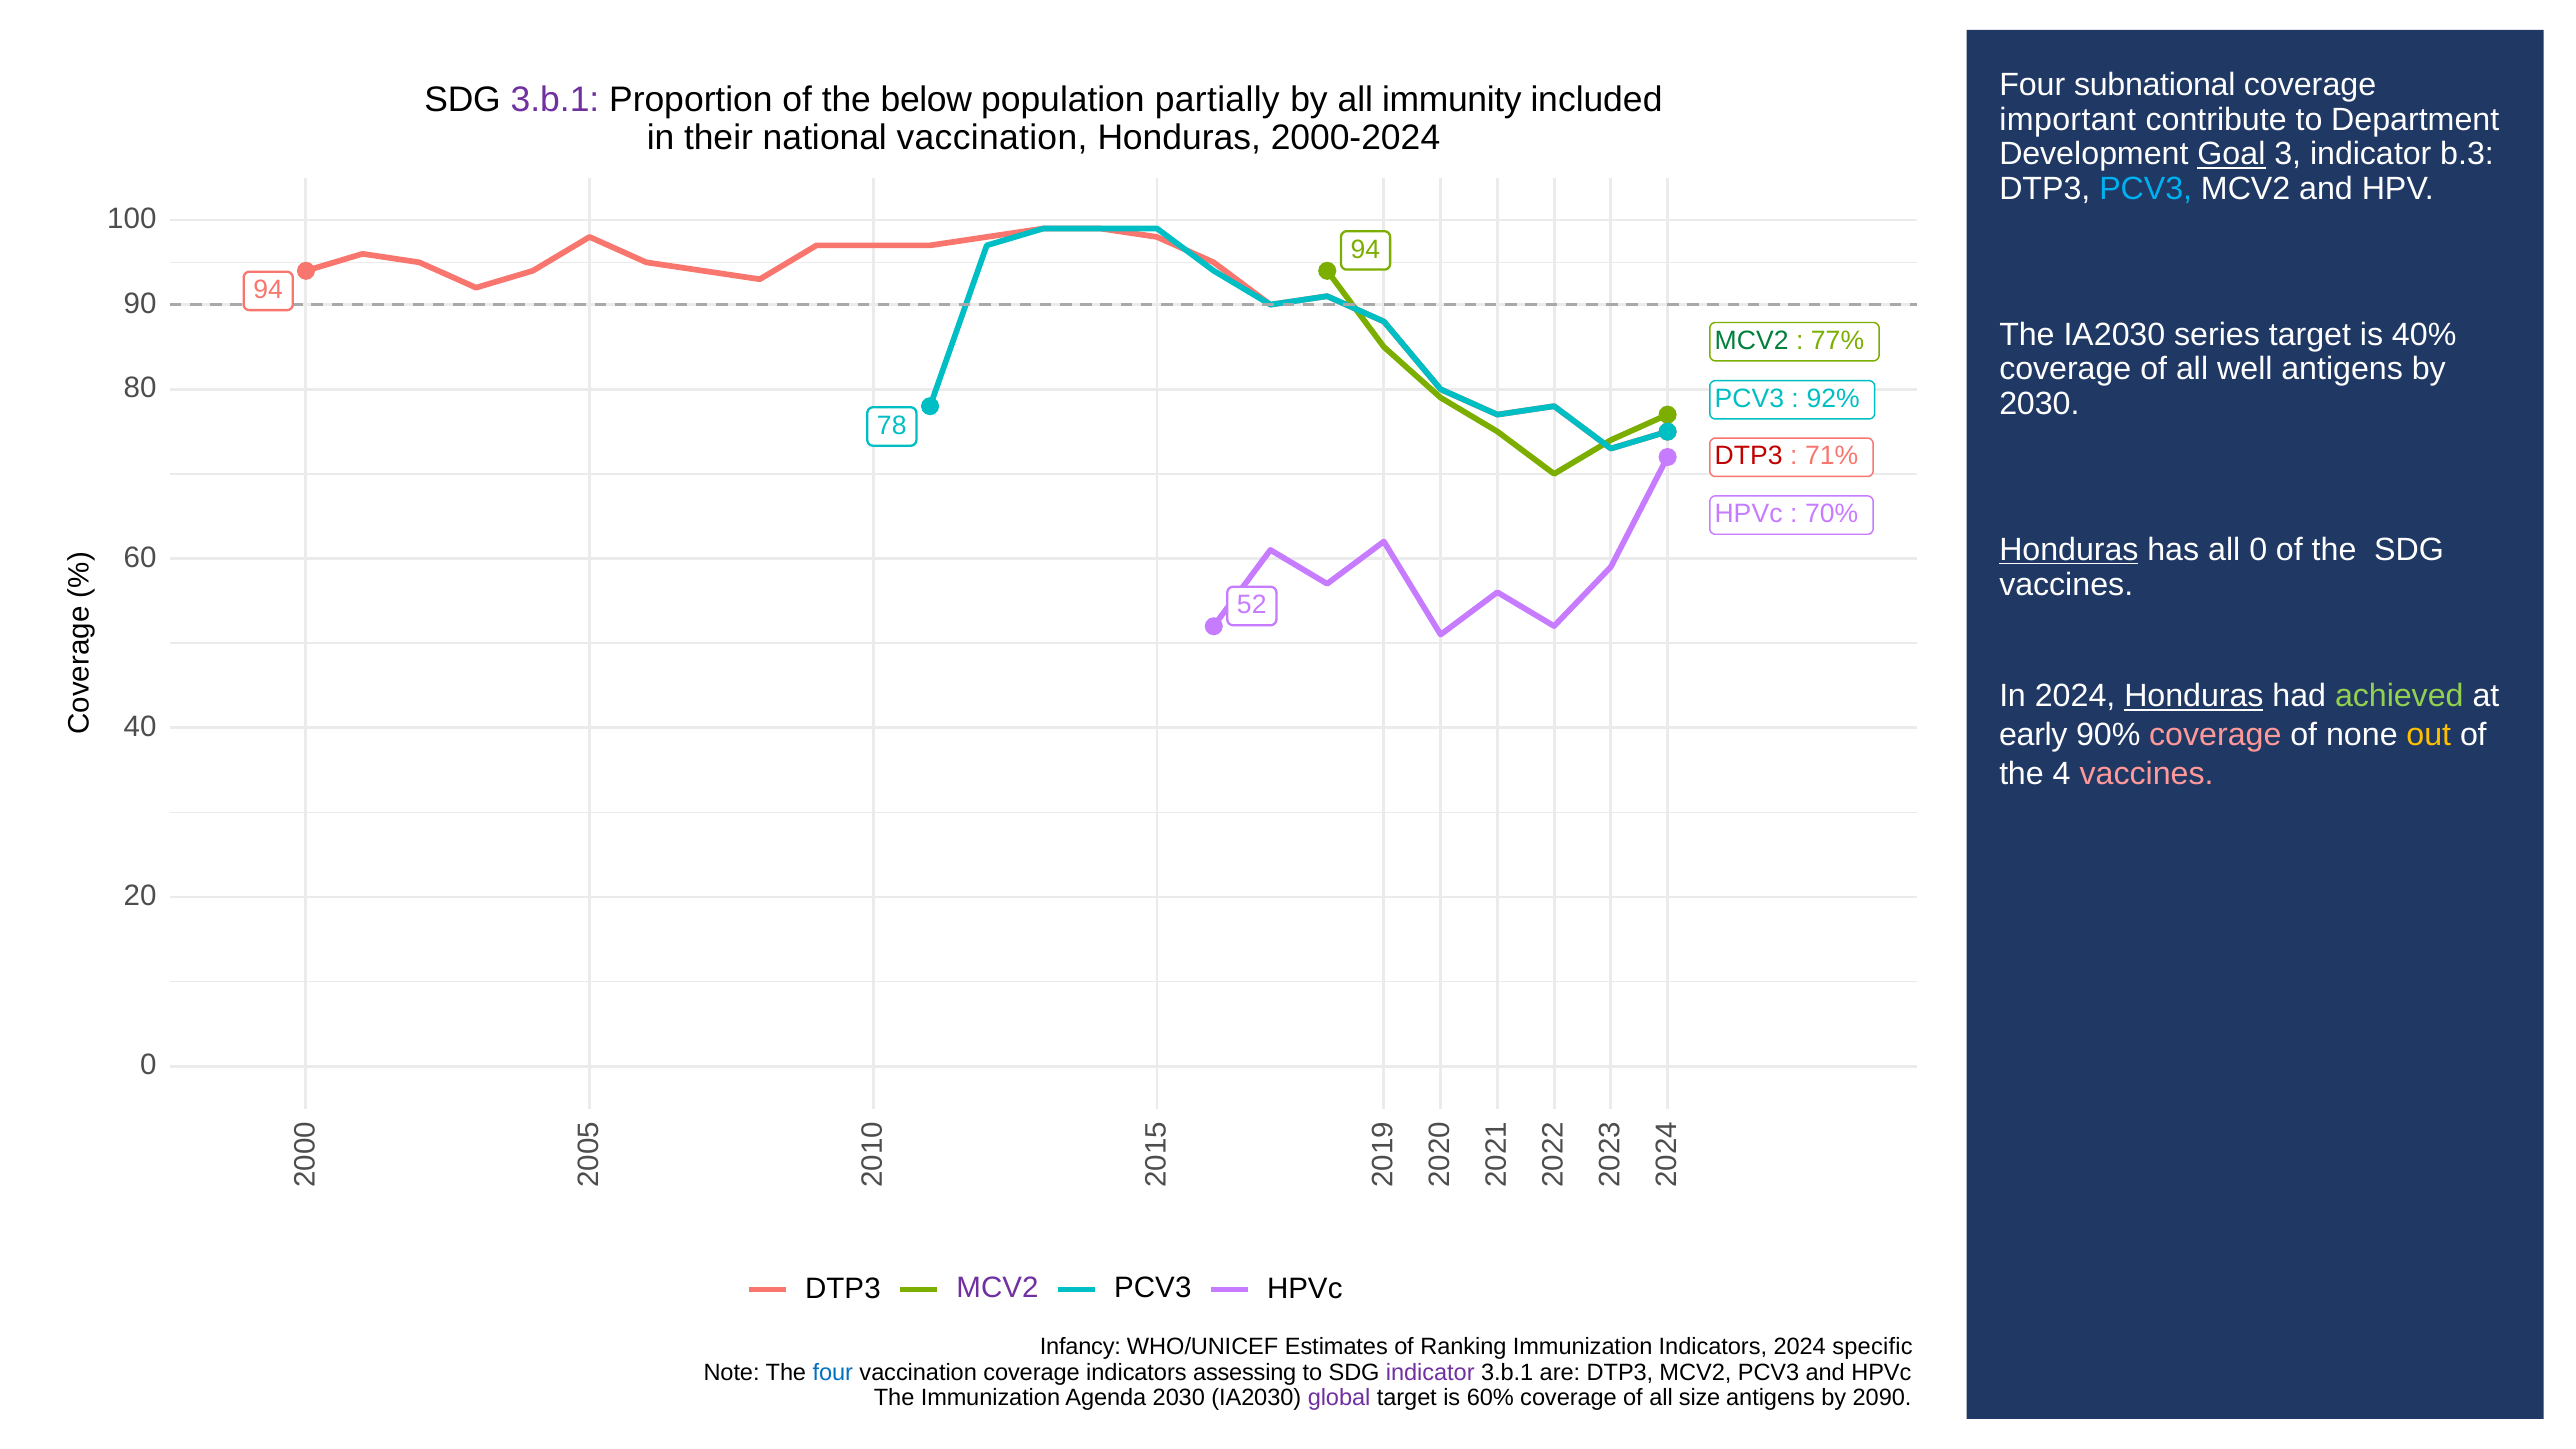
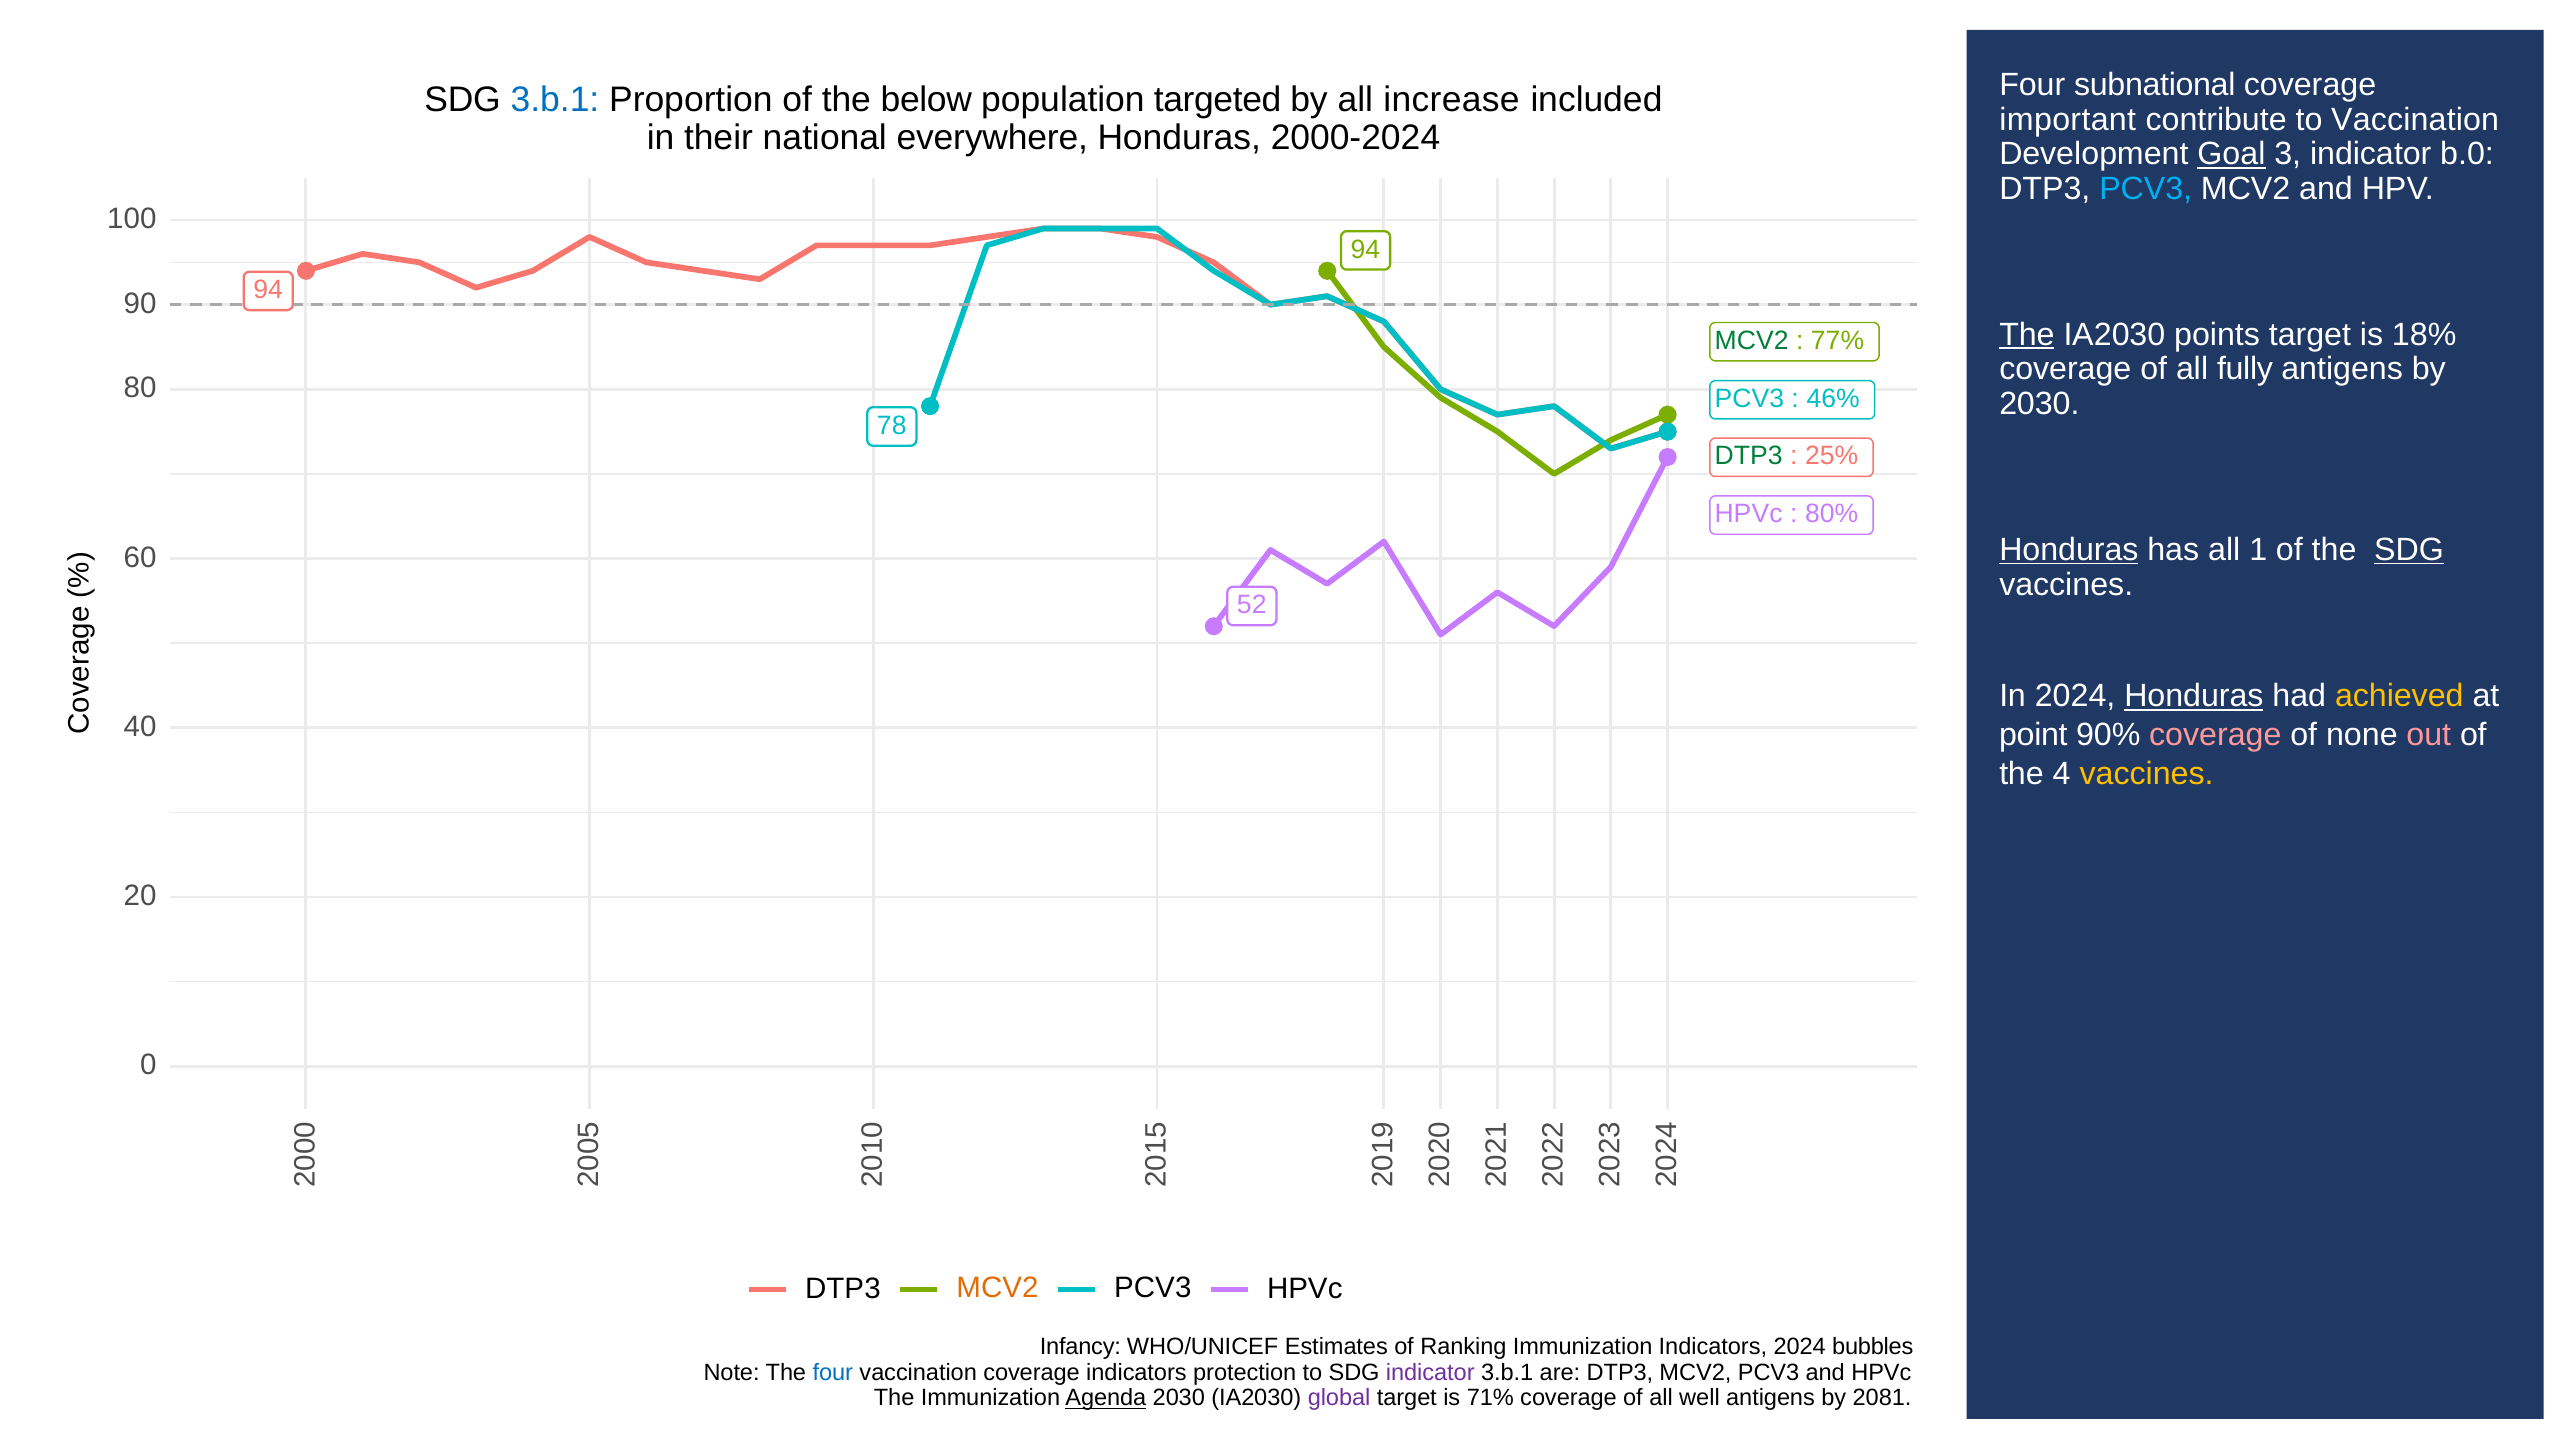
3.b.1 at (555, 100) colour: purple -> blue
partially: partially -> targeted
immunity: immunity -> increase
to Department: Department -> Vaccination
national vaccination: vaccination -> everywhere
b.3: b.3 -> b.0
The at (2027, 335) underline: none -> present
series: series -> points
40%: 40% -> 18%
well: well -> fully
92%: 92% -> 46%
DTP3 at (1749, 456) colour: red -> green
71%: 71% -> 25%
70%: 70% -> 80%
all 0: 0 -> 1
SDG at (2409, 550) underline: none -> present
achieved colour: light green -> yellow
early: early -> point
out colour: yellow -> pink
vaccines at (2147, 774) colour: pink -> yellow
MCV2 at (997, 1288) colour: purple -> orange
specific: specific -> bubbles
assessing: assessing -> protection
Agenda underline: none -> present
60%: 60% -> 71%
size: size -> well
2090: 2090 -> 2081
